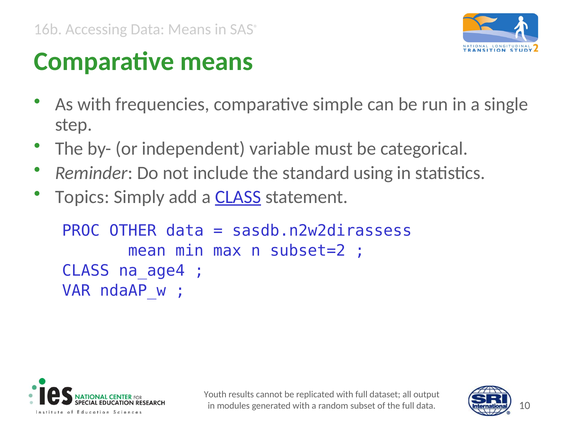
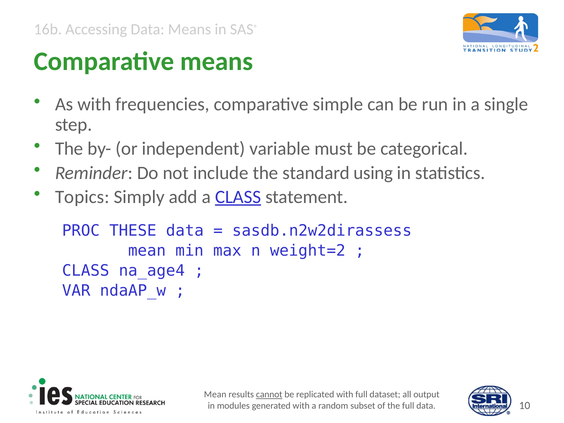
OTHER: OTHER -> THESE
subset=2: subset=2 -> weight=2
Youth at (215, 395): Youth -> Mean
cannot underline: none -> present
